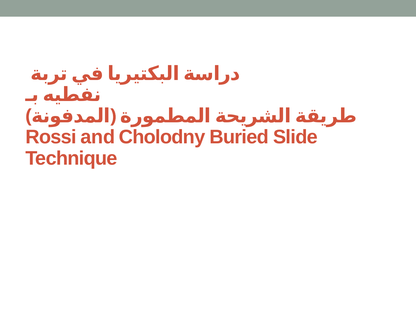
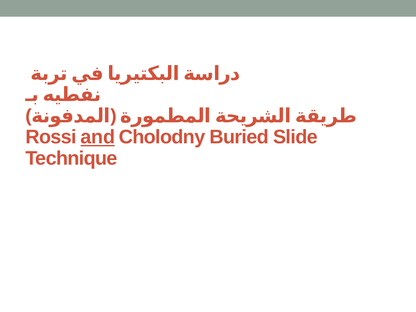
and underline: none -> present
